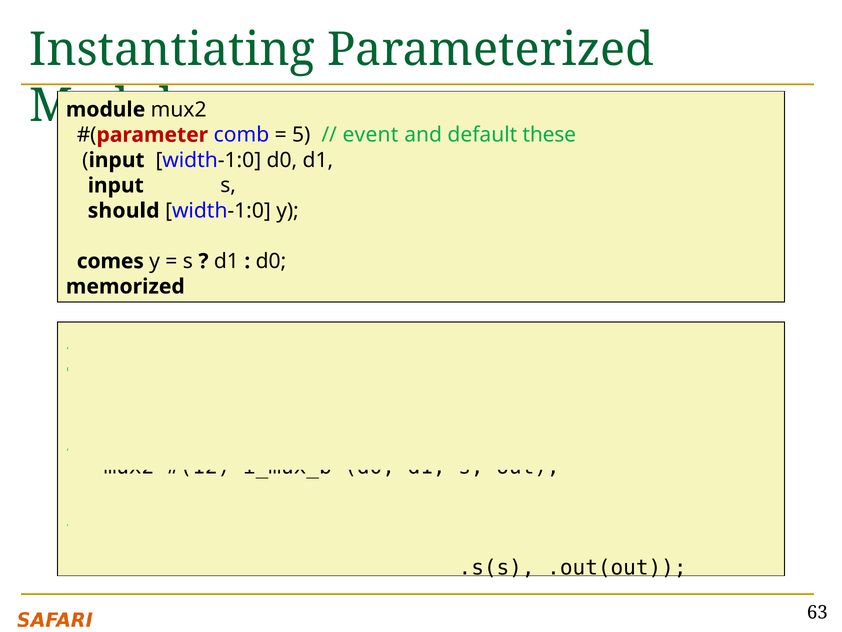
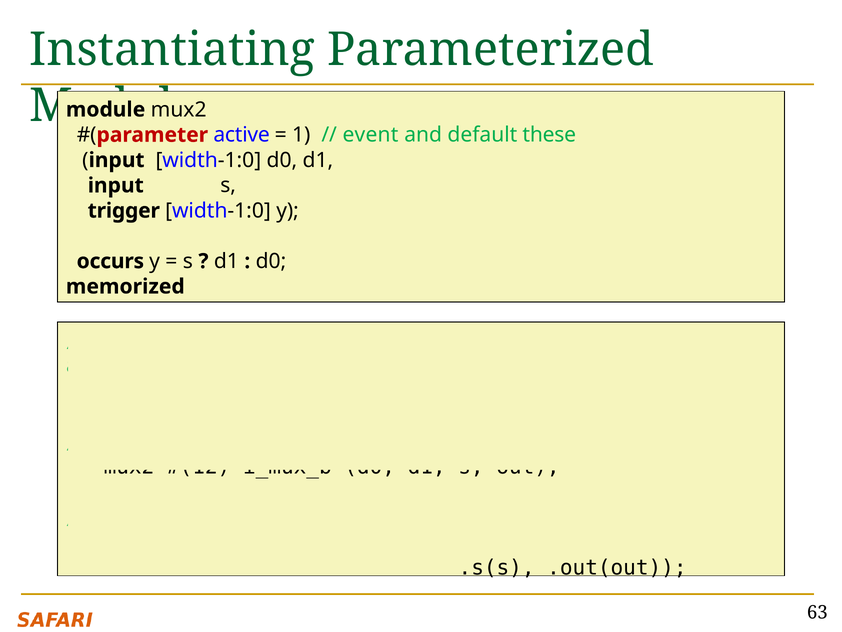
comb: comb -> active
5: 5 -> 1
should: should -> trigger
comes: comes -> occurs
